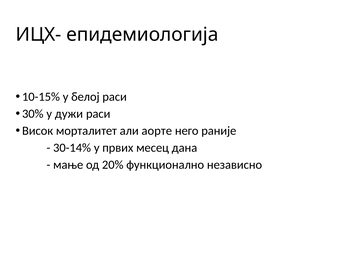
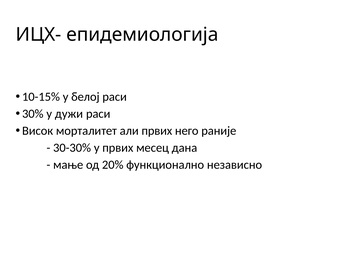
али аорте: аорте -> првих
30-14%: 30-14% -> 30-30%
